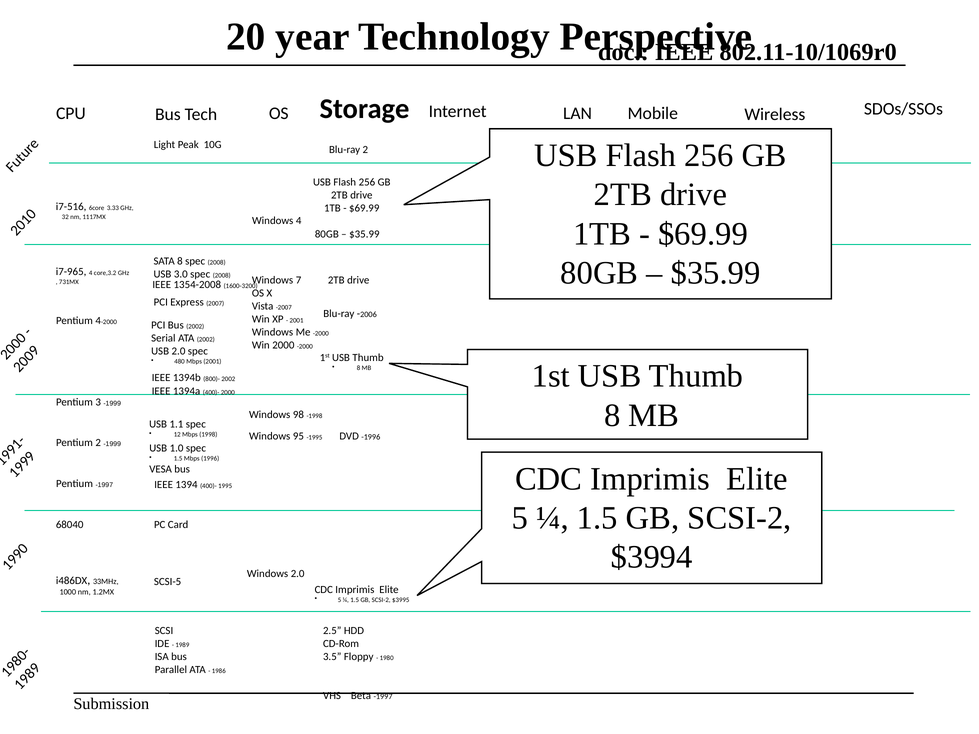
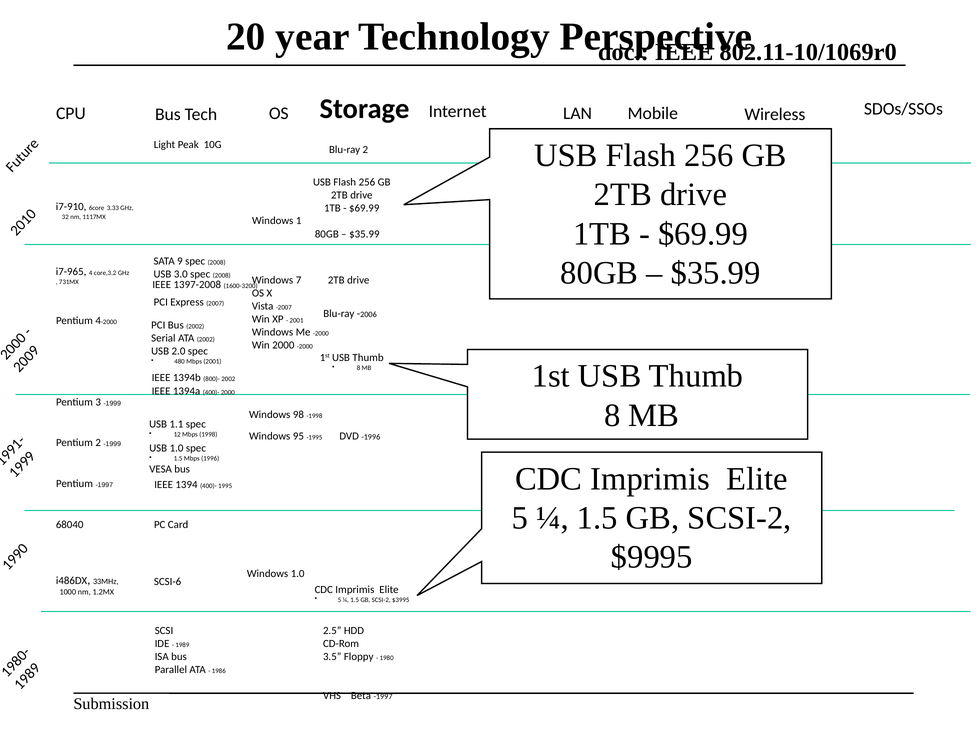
i7-516: i7-516 -> i7-910
Windows 4: 4 -> 1
SATA 8: 8 -> 9
1354-2008: 1354-2008 -> 1397-2008
$3994: $3994 -> $9995
Windows 2.0: 2.0 -> 1.0
SCSI-5: SCSI-5 -> SCSI-6
